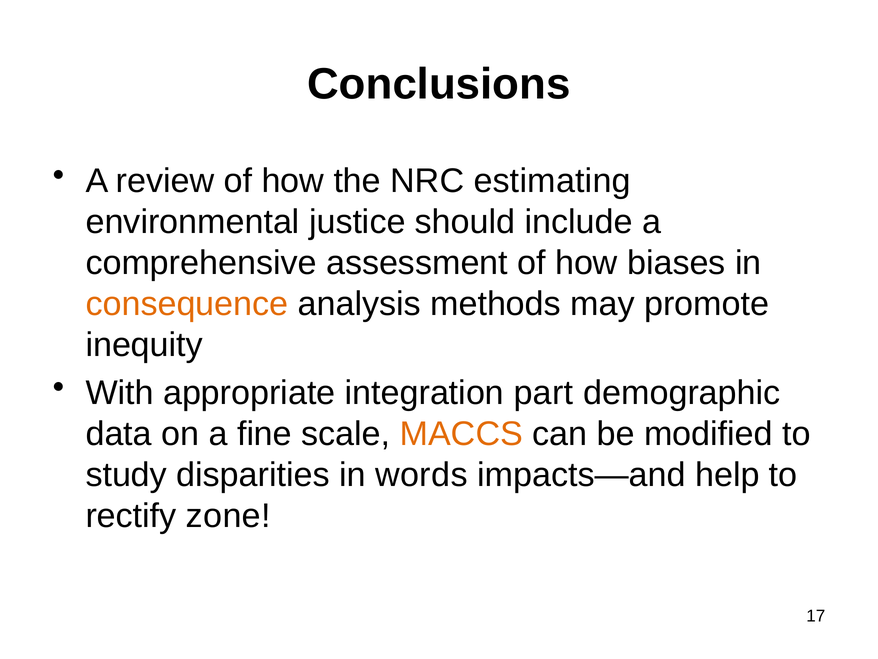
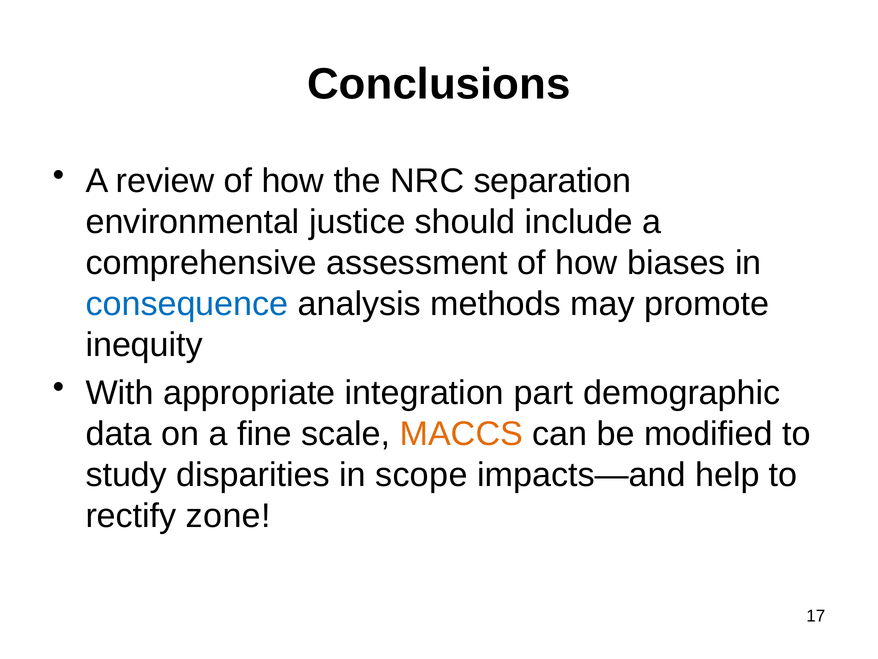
estimating: estimating -> separation
consequence colour: orange -> blue
words: words -> scope
